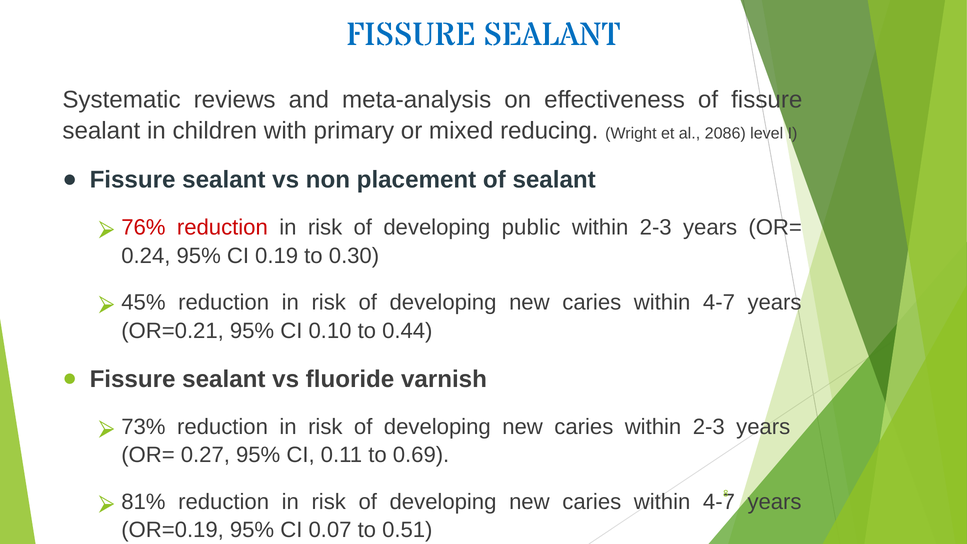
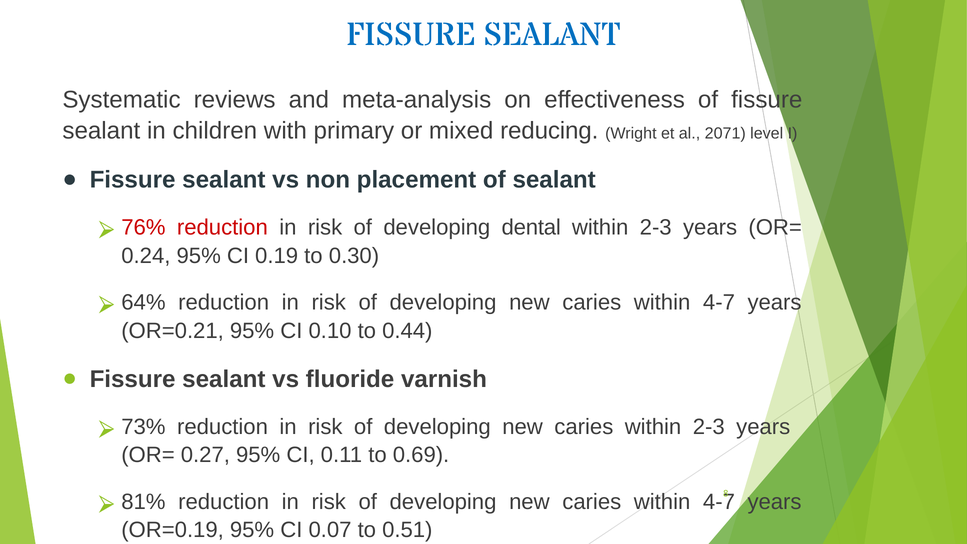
2086: 2086 -> 2071
public: public -> dental
45%: 45% -> 64%
